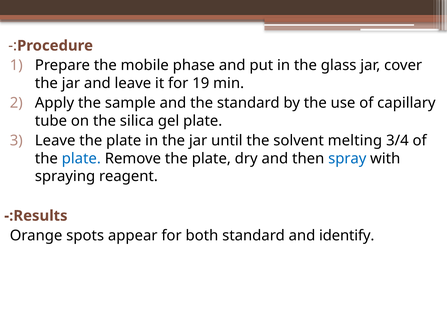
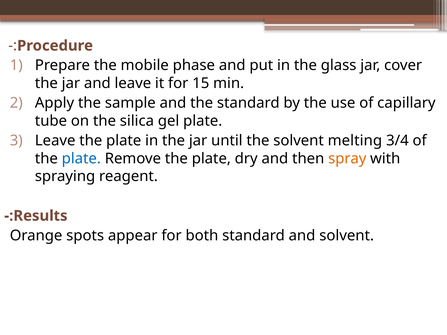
19: 19 -> 15
spray colour: blue -> orange
and identify: identify -> solvent
